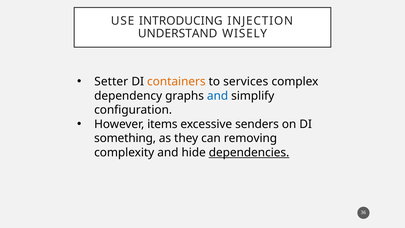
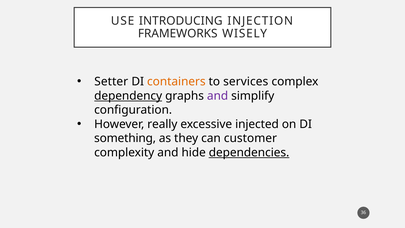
UNDERSTAND: UNDERSTAND -> FRAMEWORKS
dependency underline: none -> present
and at (218, 96) colour: blue -> purple
items: items -> really
senders: senders -> injected
removing: removing -> customer
